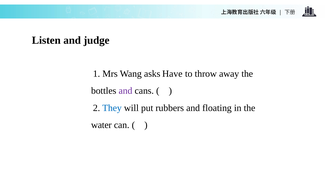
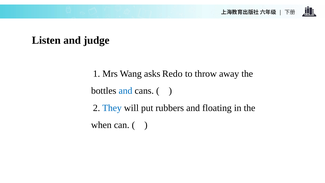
Have: Have -> Redo
and at (125, 91) colour: purple -> blue
water: water -> when
